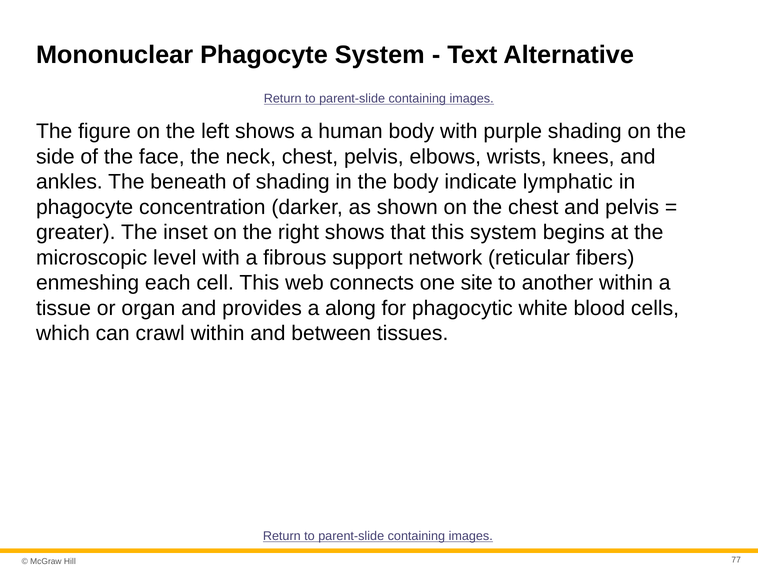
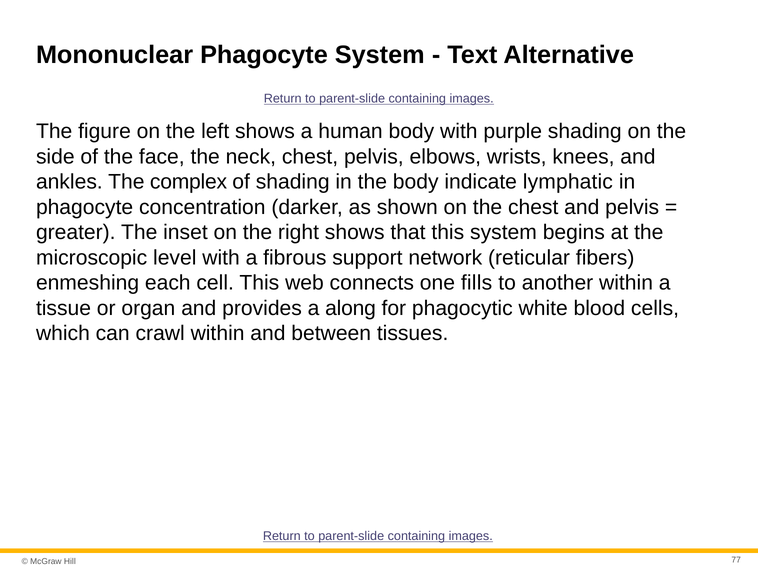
beneath: beneath -> complex
site: site -> fills
